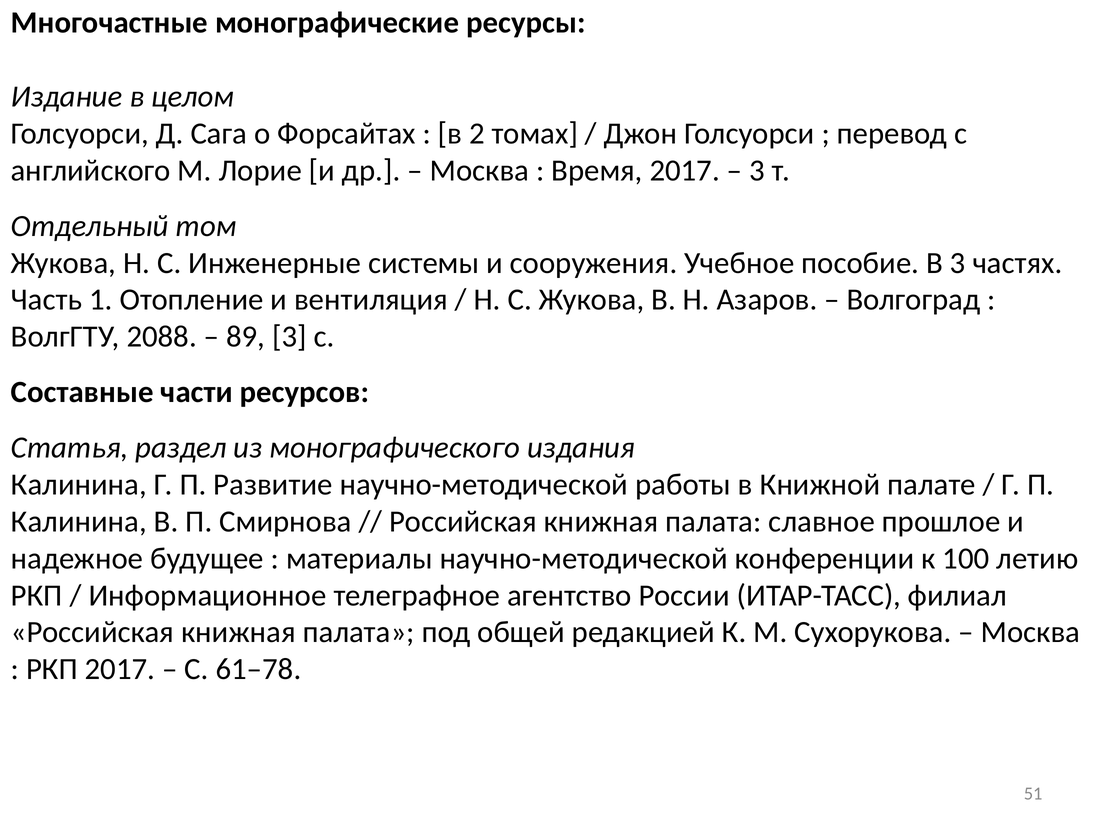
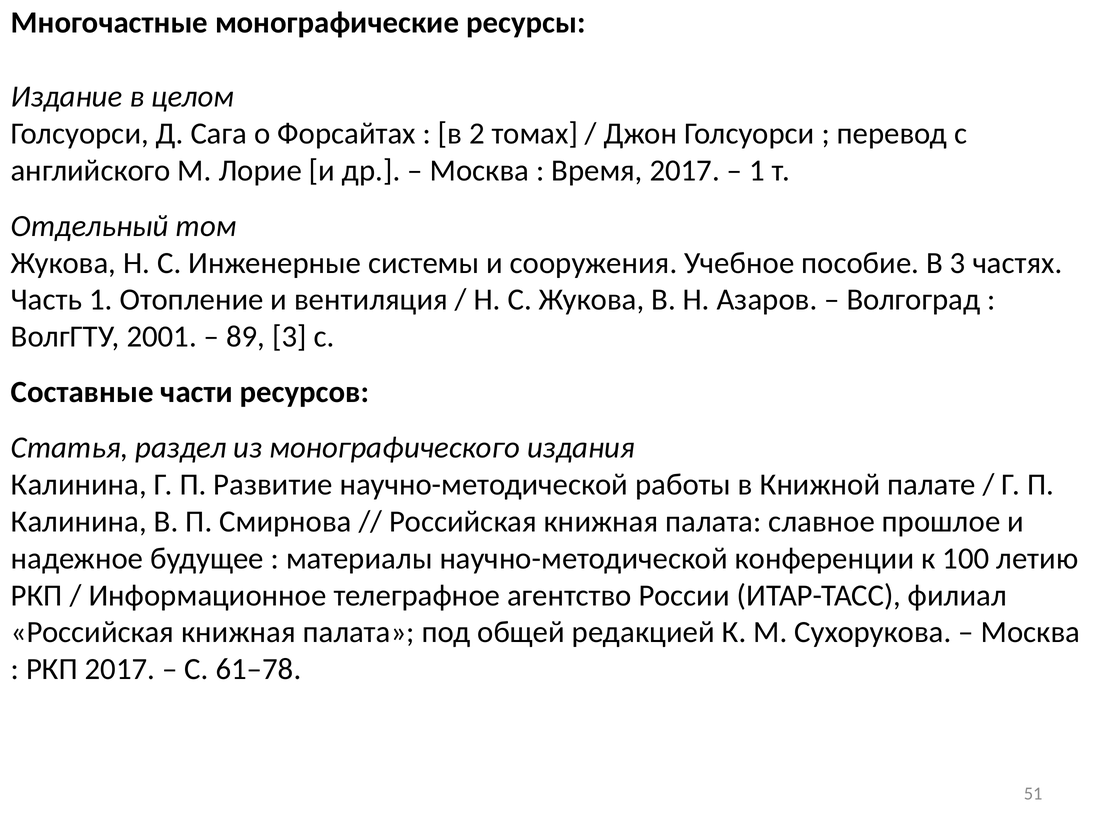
3 at (757, 171): 3 -> 1
2088: 2088 -> 2001
